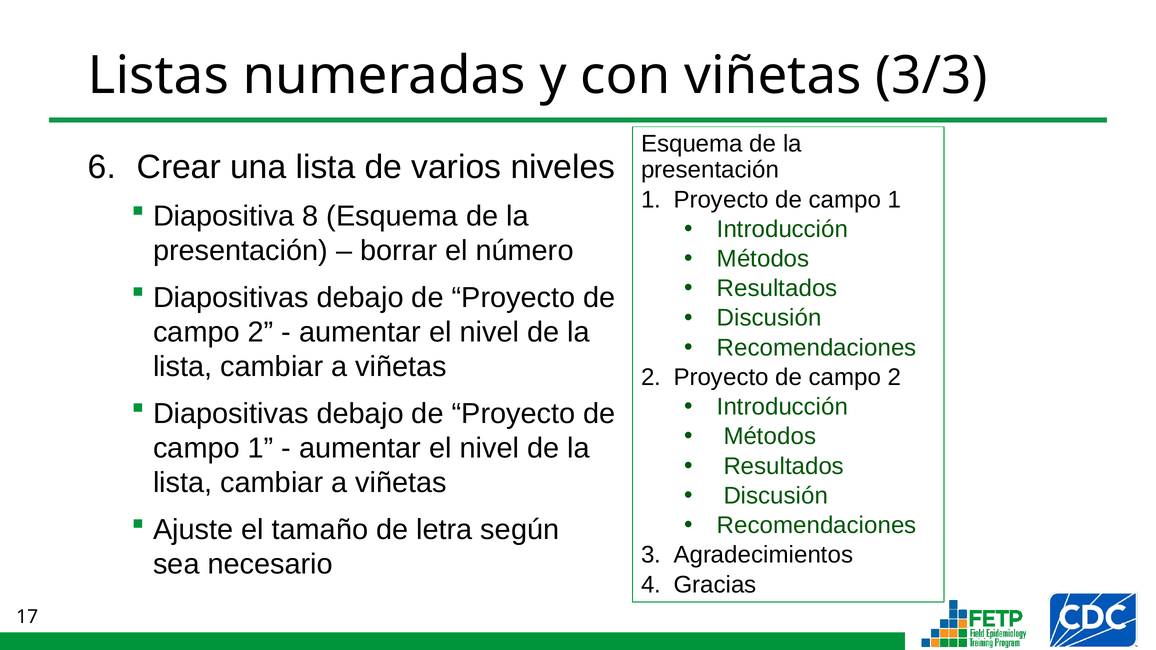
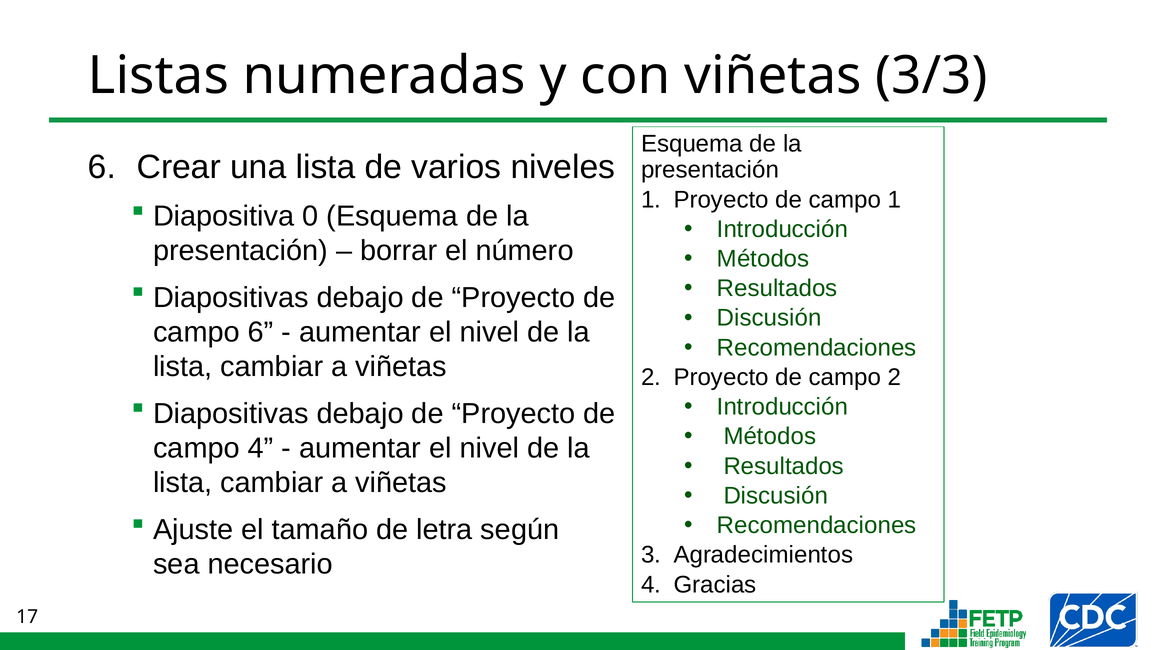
8: 8 -> 0
2 at (261, 332): 2 -> 6
1 at (261, 448): 1 -> 4
